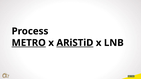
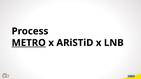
ARiSTiD underline: present -> none
